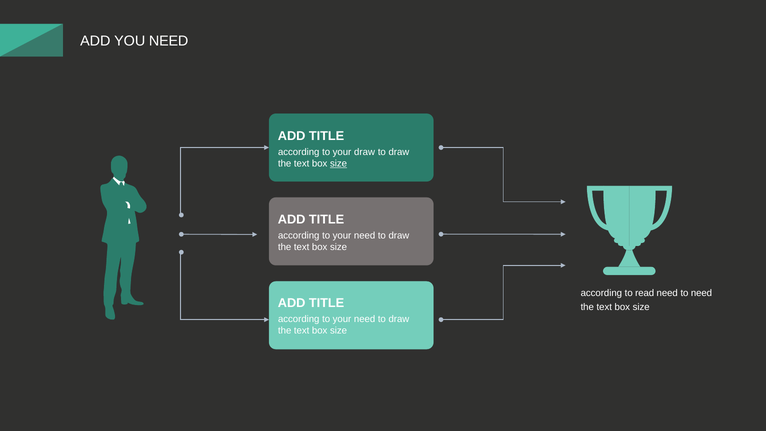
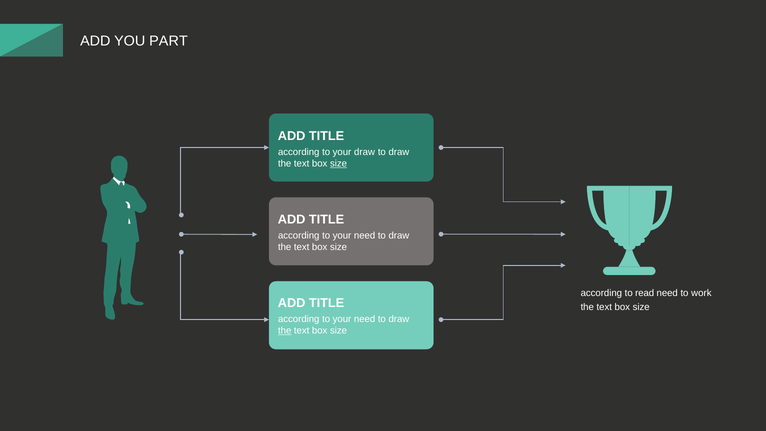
YOU NEED: NEED -> PART
to need: need -> work
the at (285, 330) underline: none -> present
